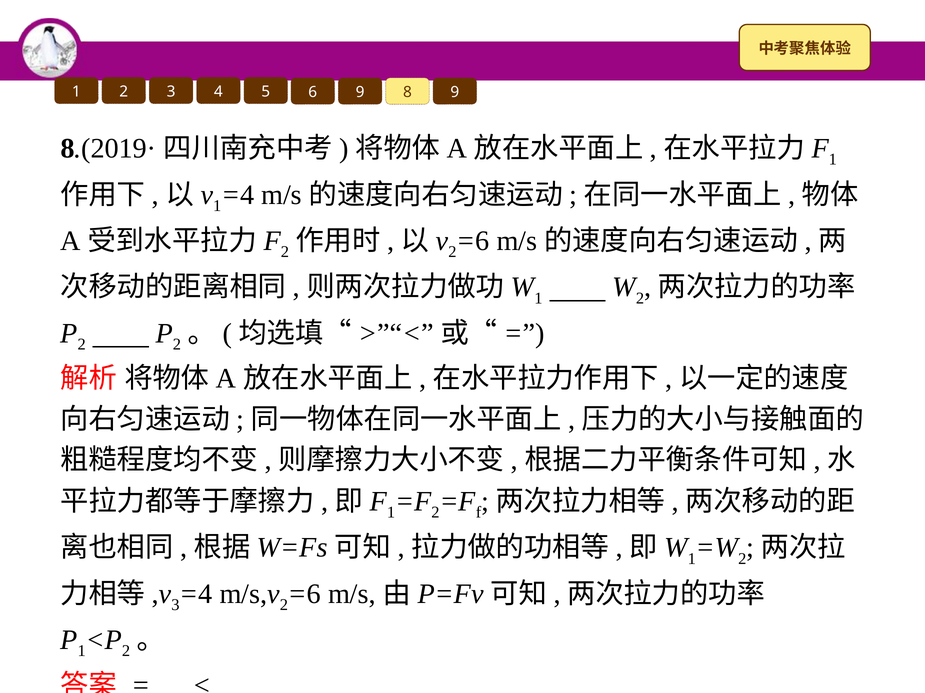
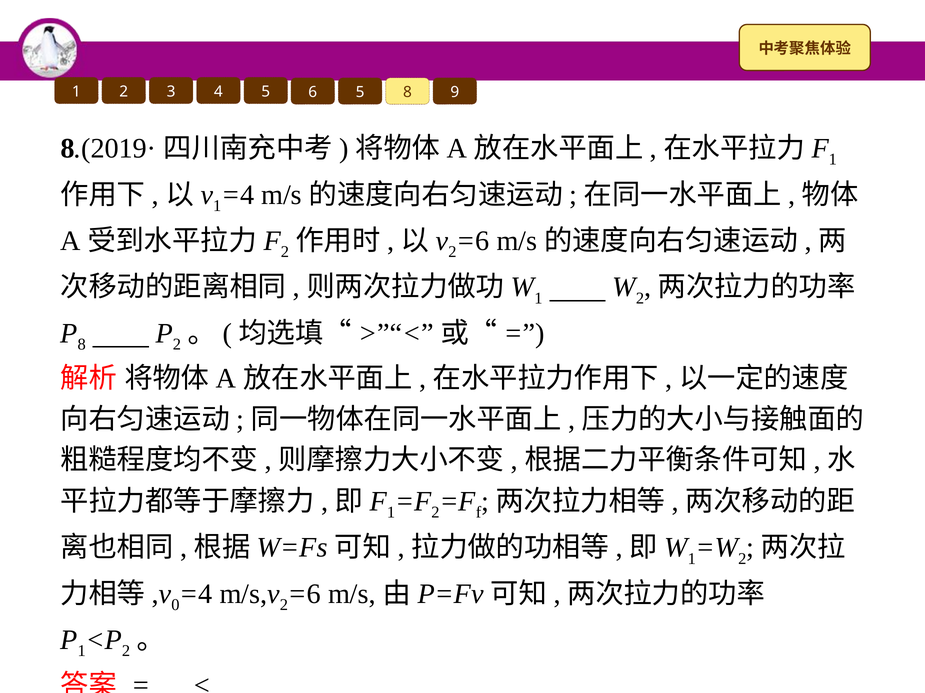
6 9: 9 -> 5
2 at (82, 345): 2 -> 8
3 at (175, 605): 3 -> 0
